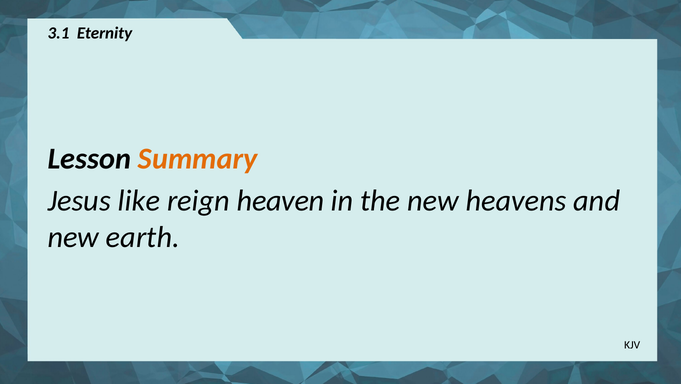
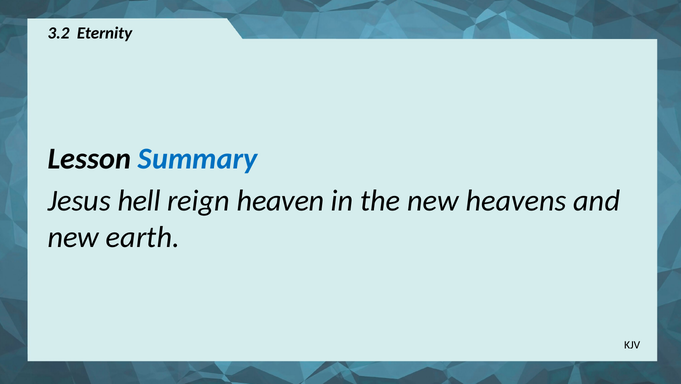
3.1: 3.1 -> 3.2
Summary colour: orange -> blue
like: like -> hell
